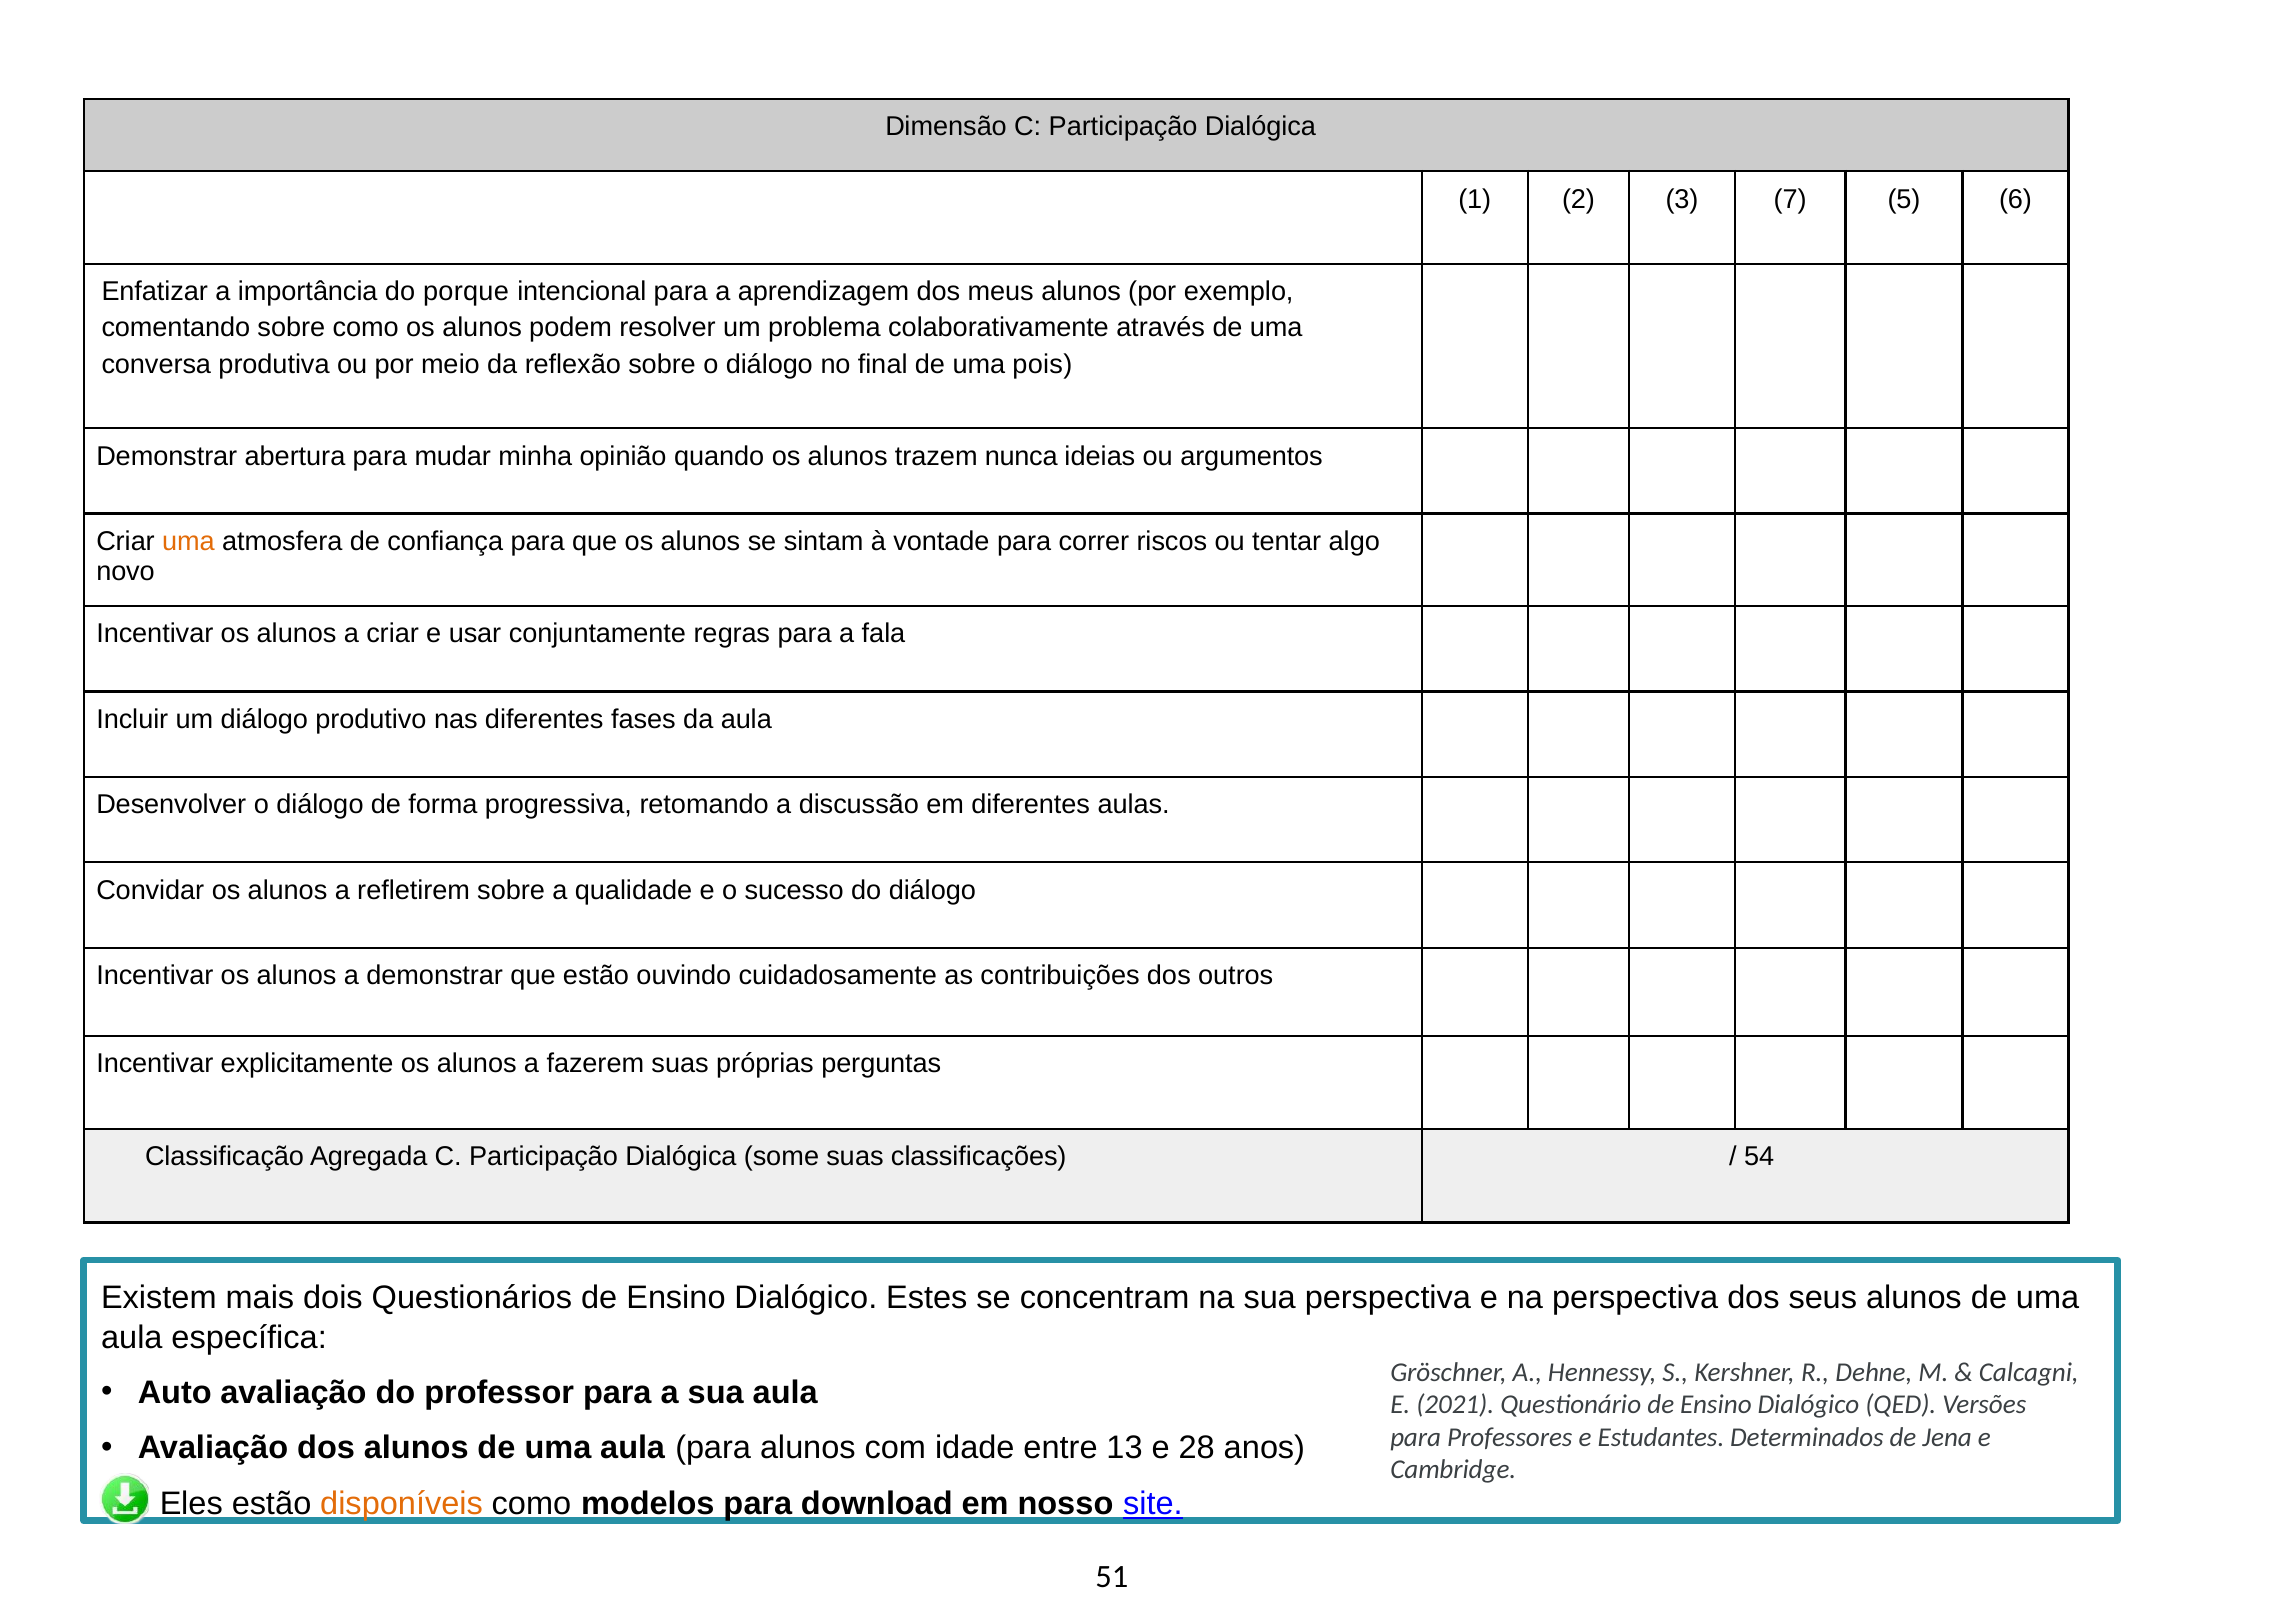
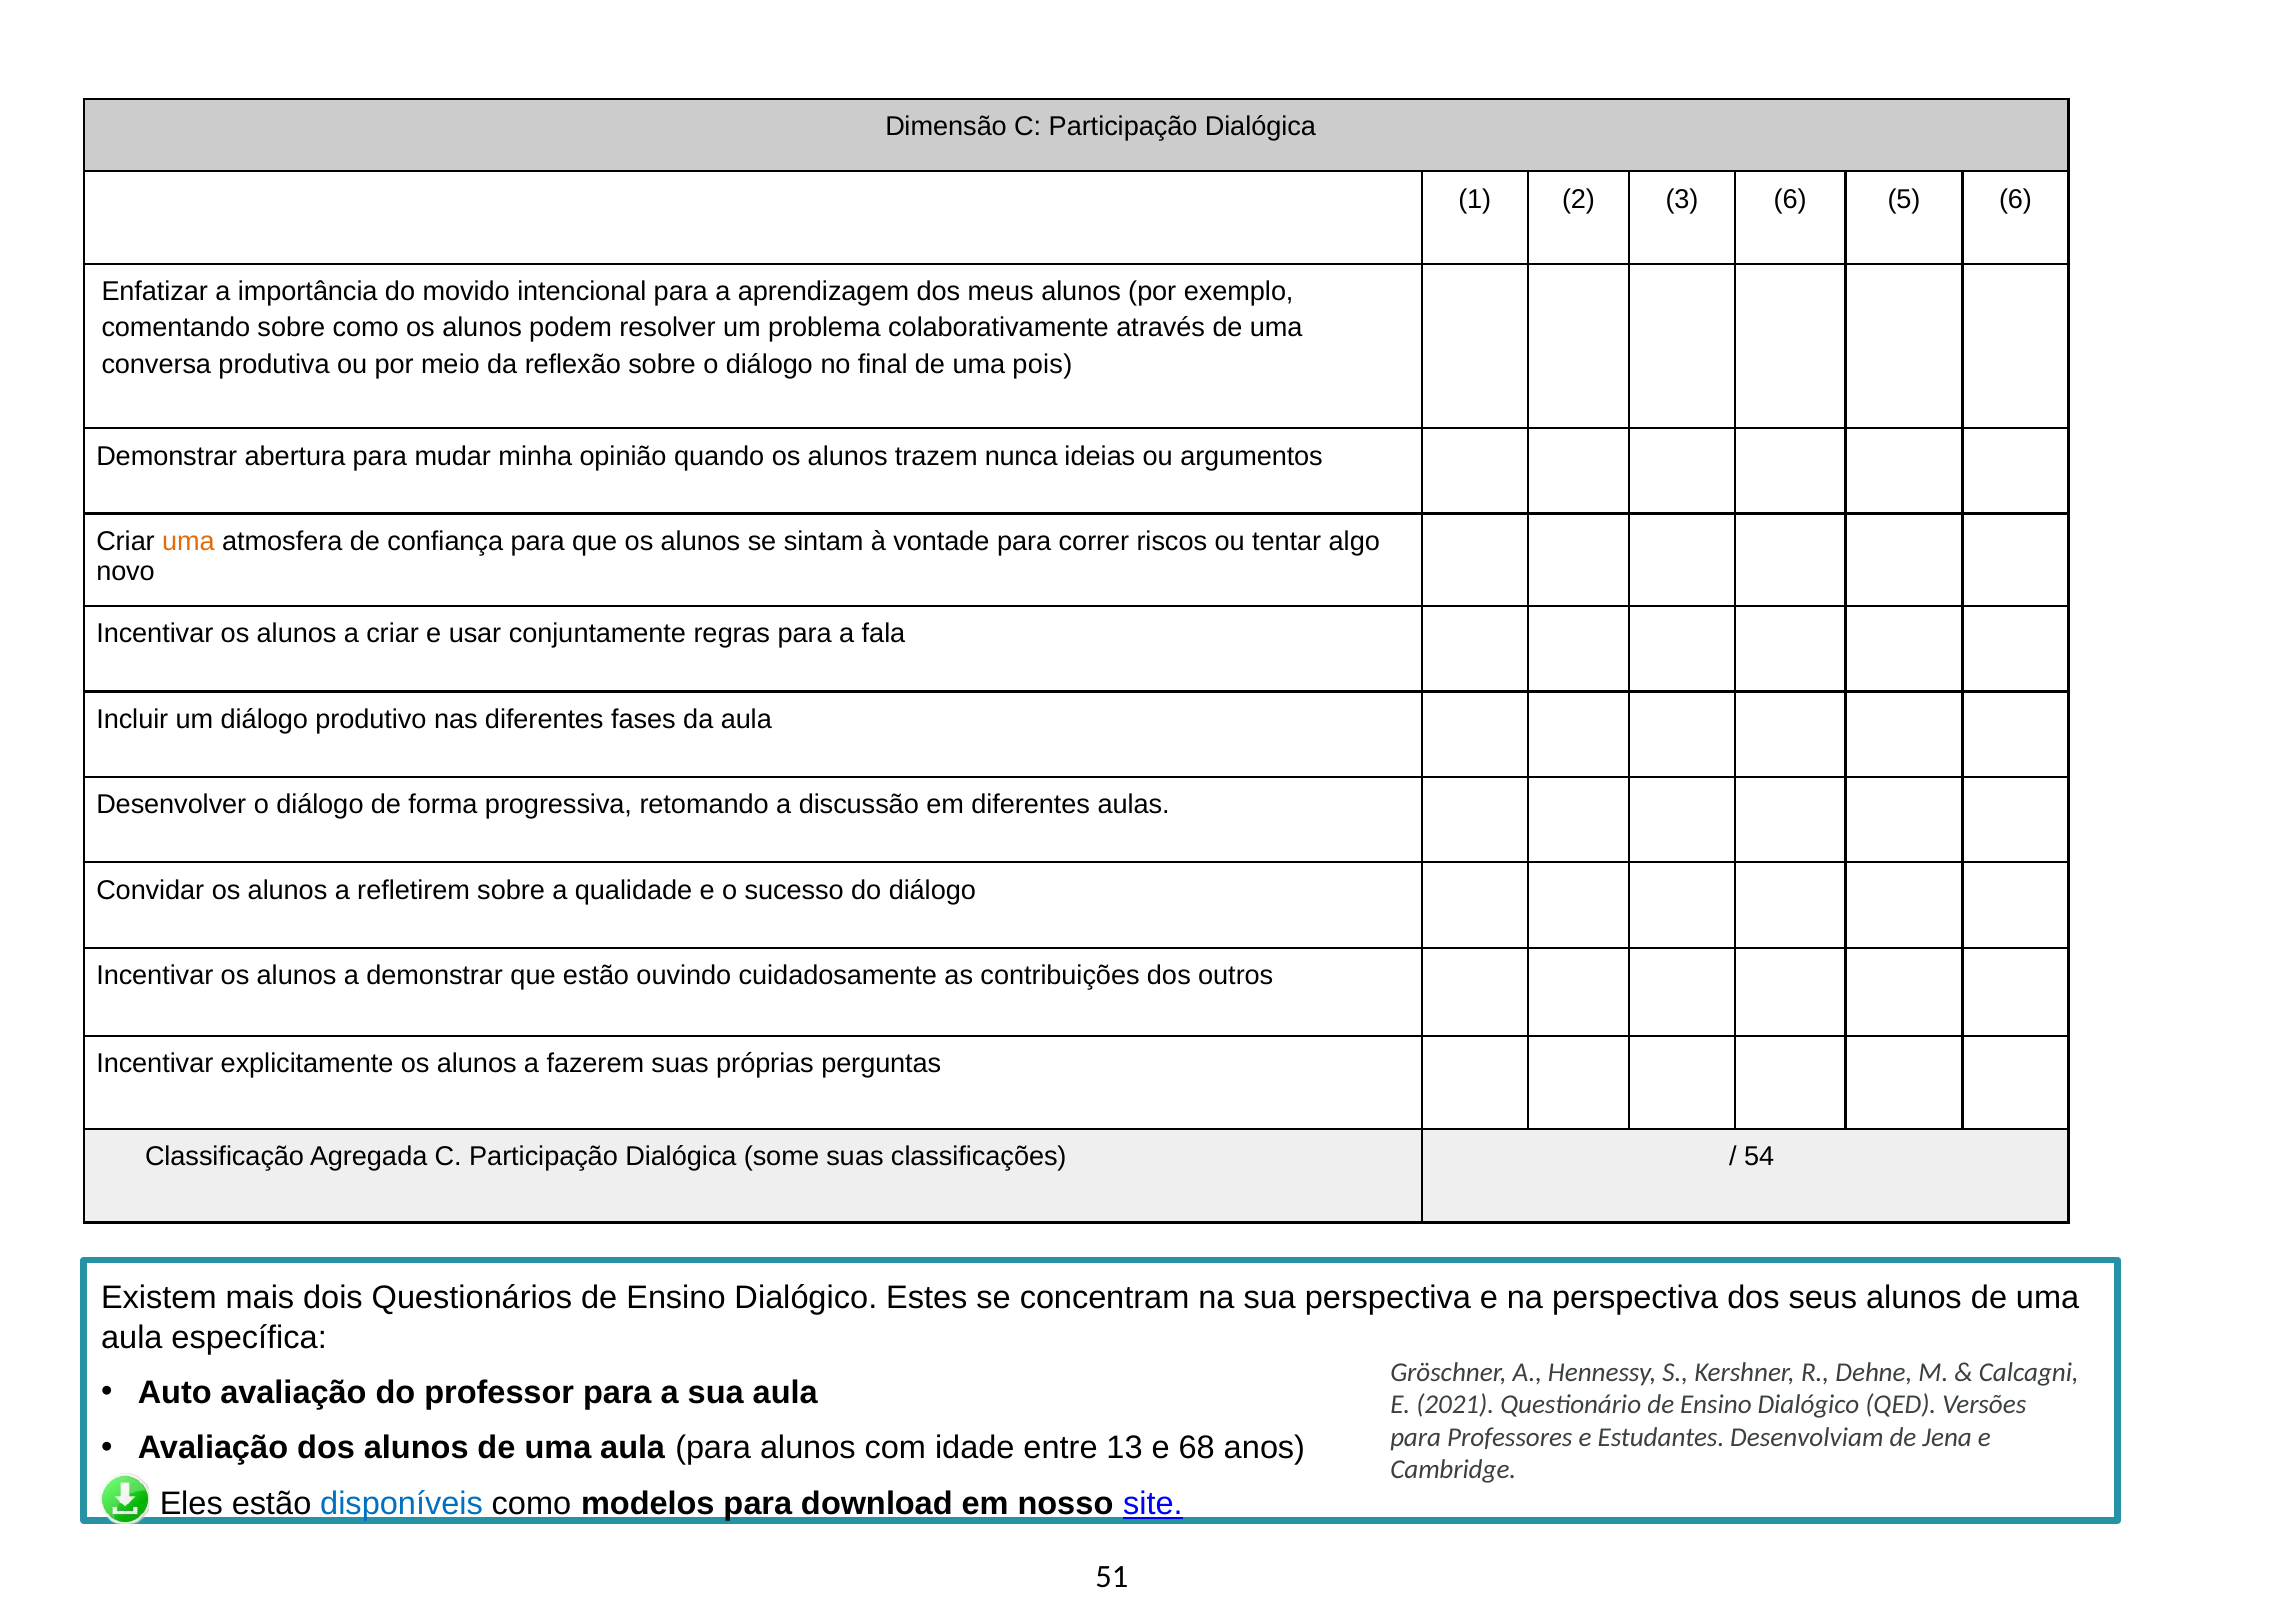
3 7: 7 -> 6
porque: porque -> movido
Determinados: Determinados -> Desenvolviam
28: 28 -> 68
disponíveis colour: orange -> blue
